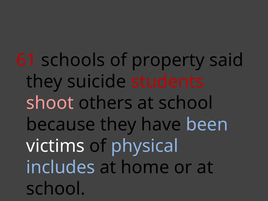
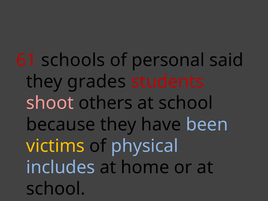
property: property -> personal
suicide: suicide -> grades
victims colour: white -> yellow
